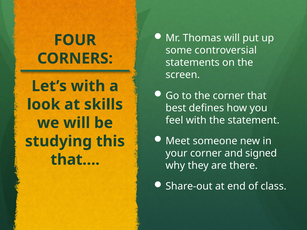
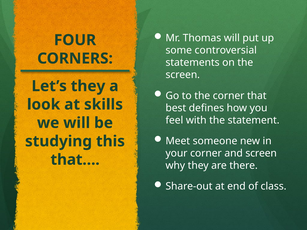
Let’s with: with -> they
and signed: signed -> screen
